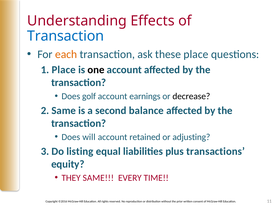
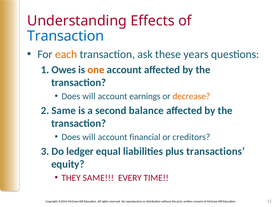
these place: place -> years
1 Place: Place -> Owes
one colour: black -> orange
golf at (89, 96): golf -> will
decrease colour: black -> orange
retained: retained -> financial
adjusting: adjusting -> creditors
listing: listing -> ledger
